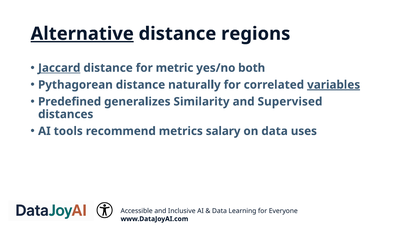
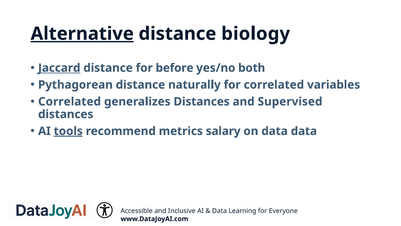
regions: regions -> biology
metric: metric -> before
variables underline: present -> none
Predefined at (70, 101): Predefined -> Correlated
generalizes Similarity: Similarity -> Distances
tools underline: none -> present
data uses: uses -> data
